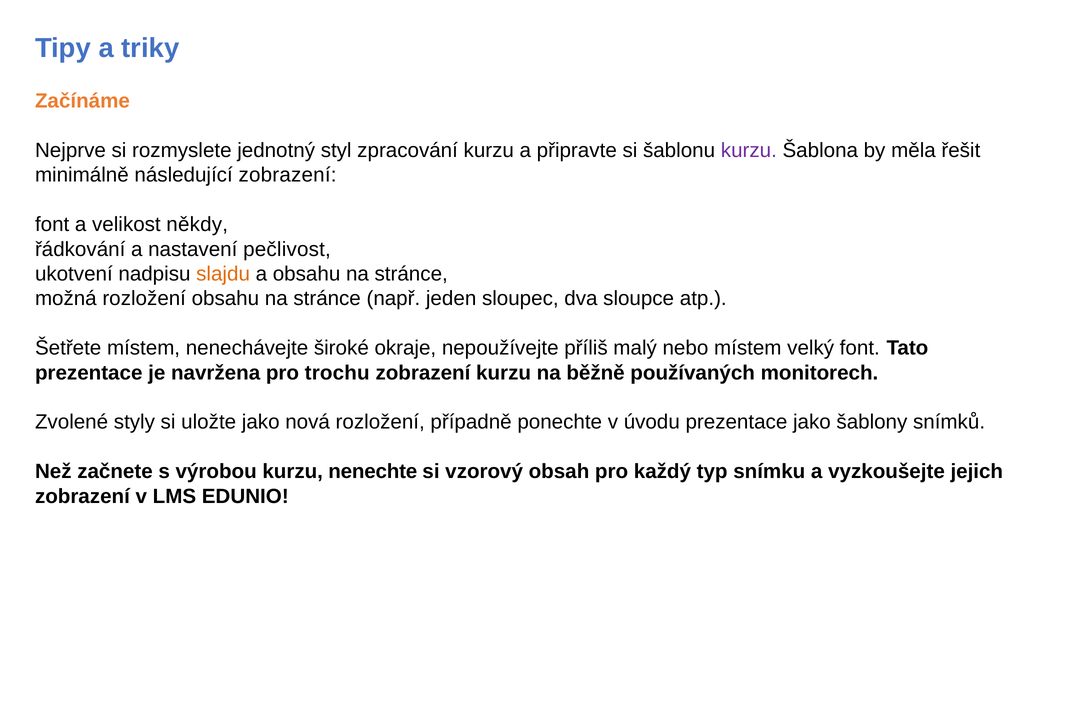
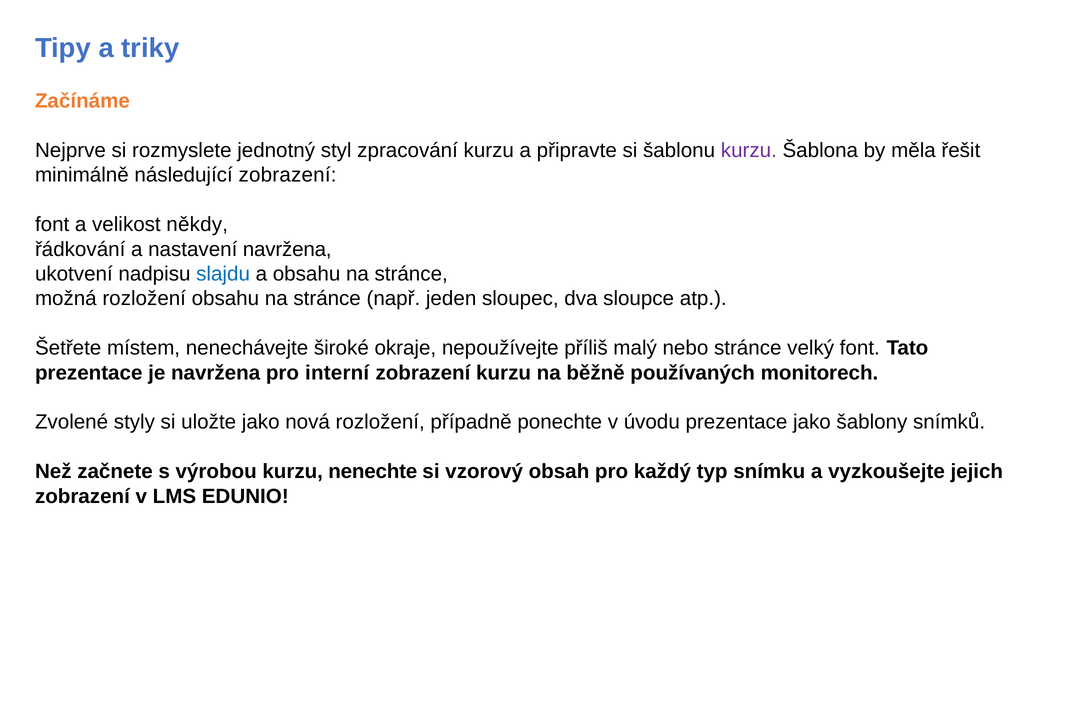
nastavení pečlivost: pečlivost -> navržena
slajdu colour: orange -> blue
nebo místem: místem -> stránce
trochu: trochu -> interní
